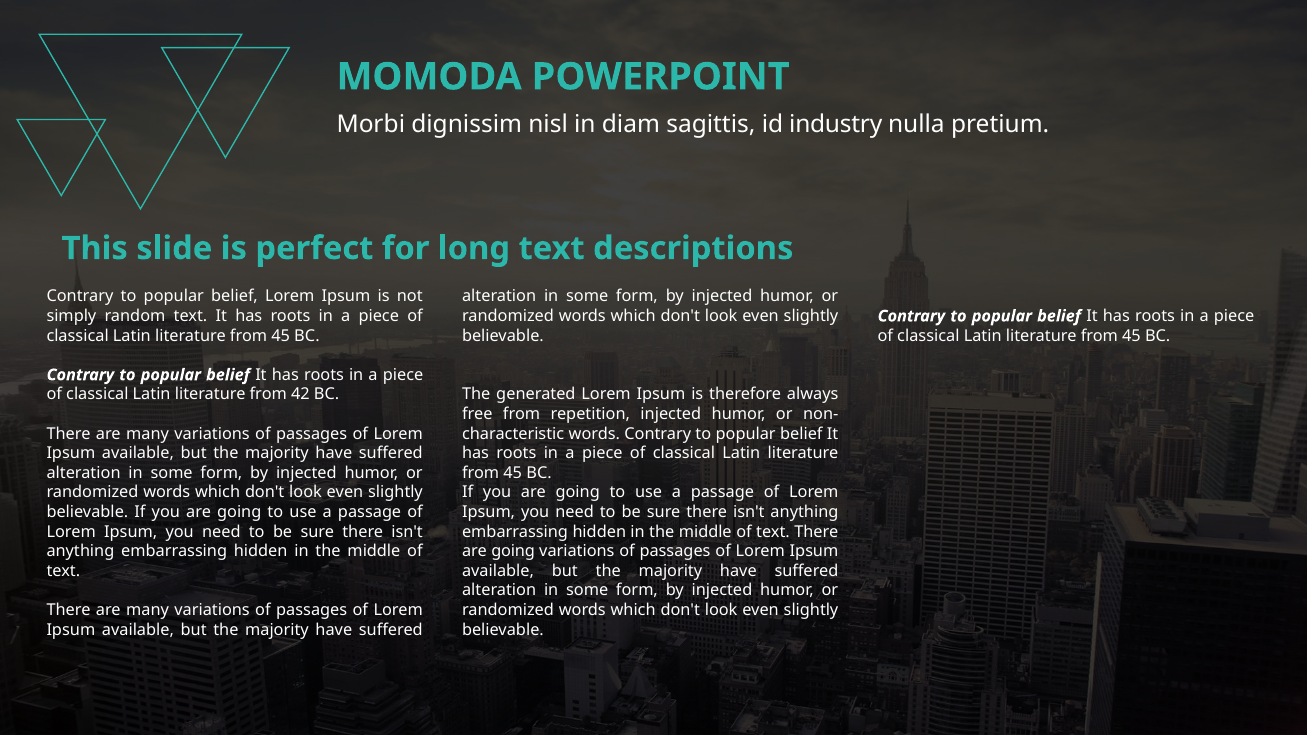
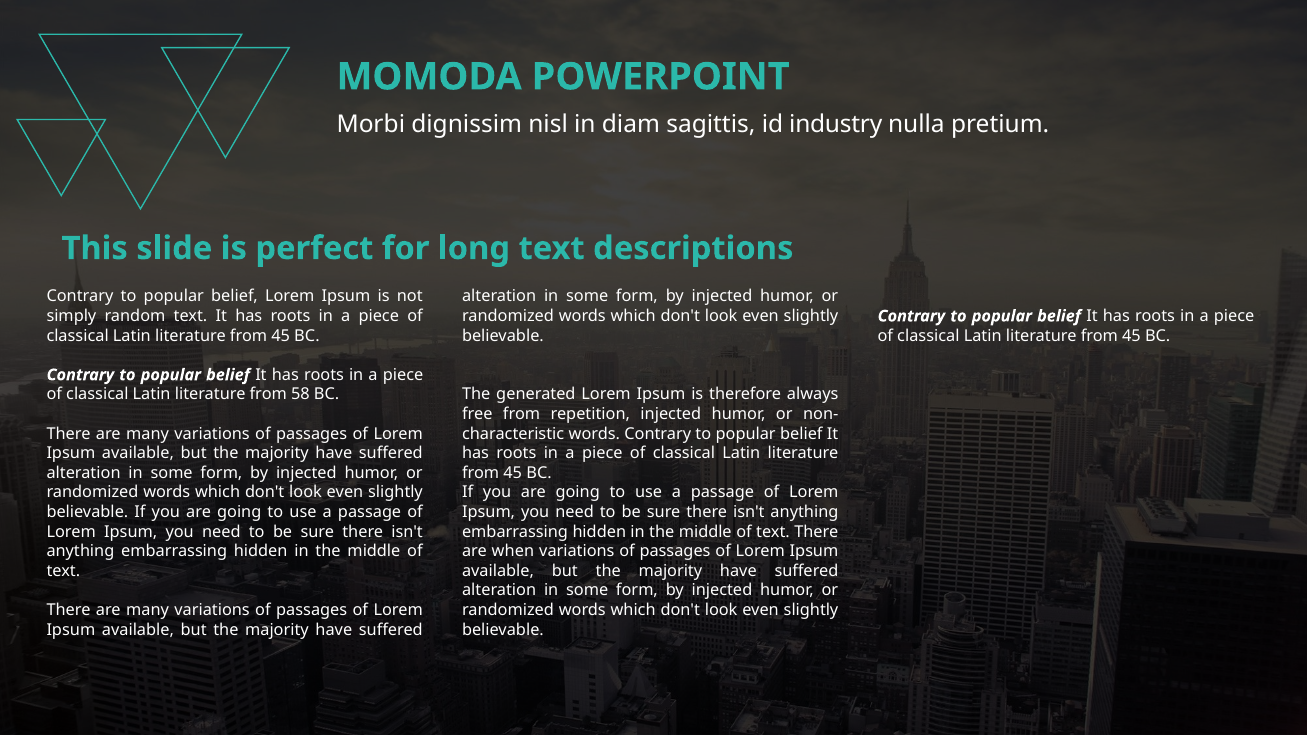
42: 42 -> 58
going at (513, 551): going -> when
